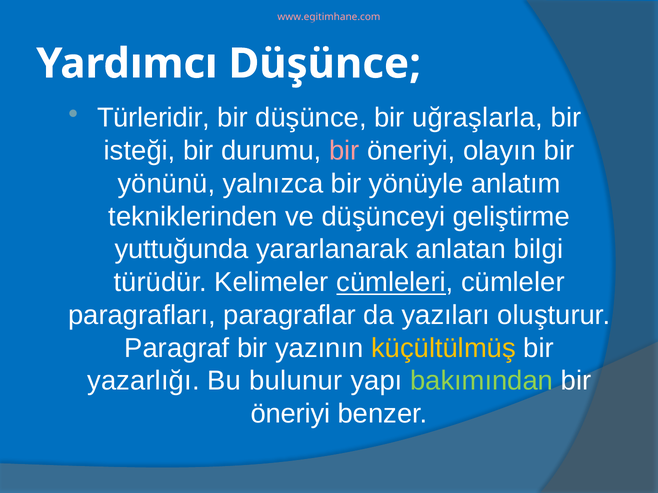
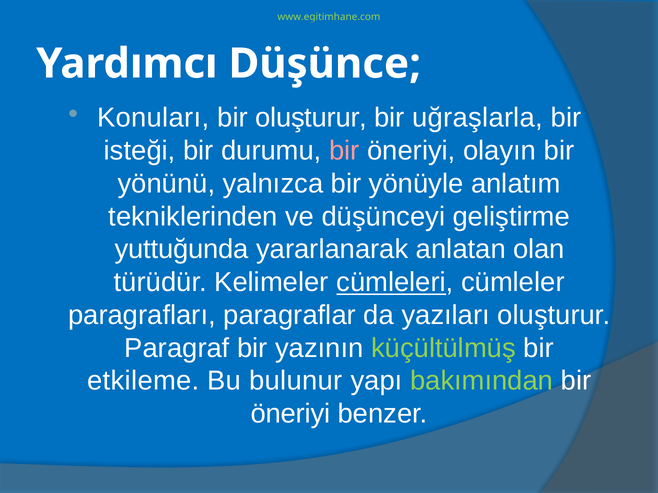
www.egitimhane.com colour: pink -> light green
Türleridir: Türleridir -> Konuları
bir düşünce: düşünce -> oluşturur
bilgi: bilgi -> olan
küçültülmüş colour: yellow -> light green
yazarlığı: yazarlığı -> etkileme
